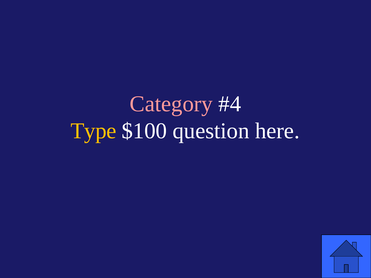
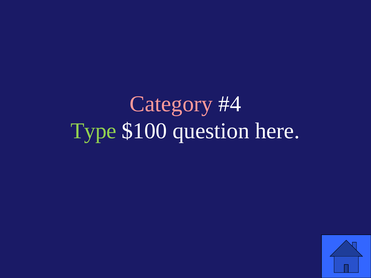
Type colour: yellow -> light green
